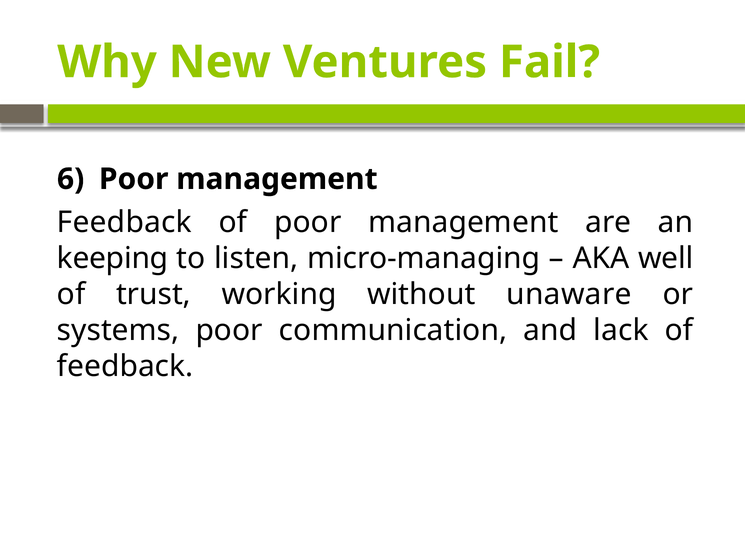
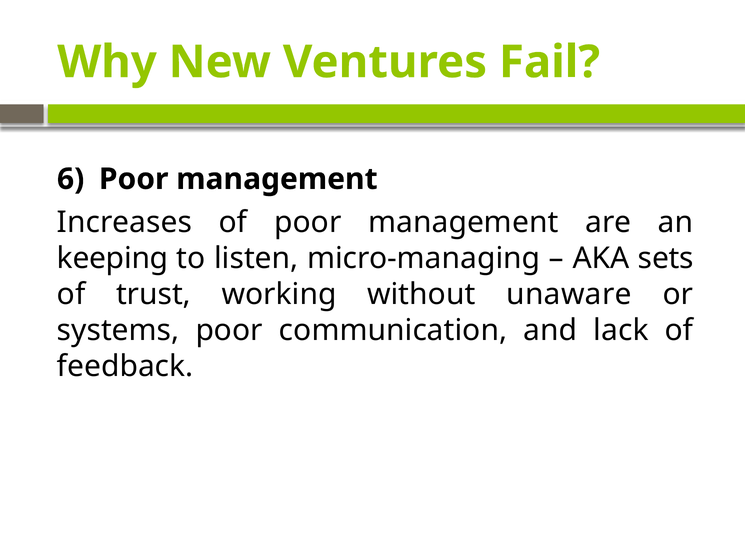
Feedback at (124, 222): Feedback -> Increases
well: well -> sets
